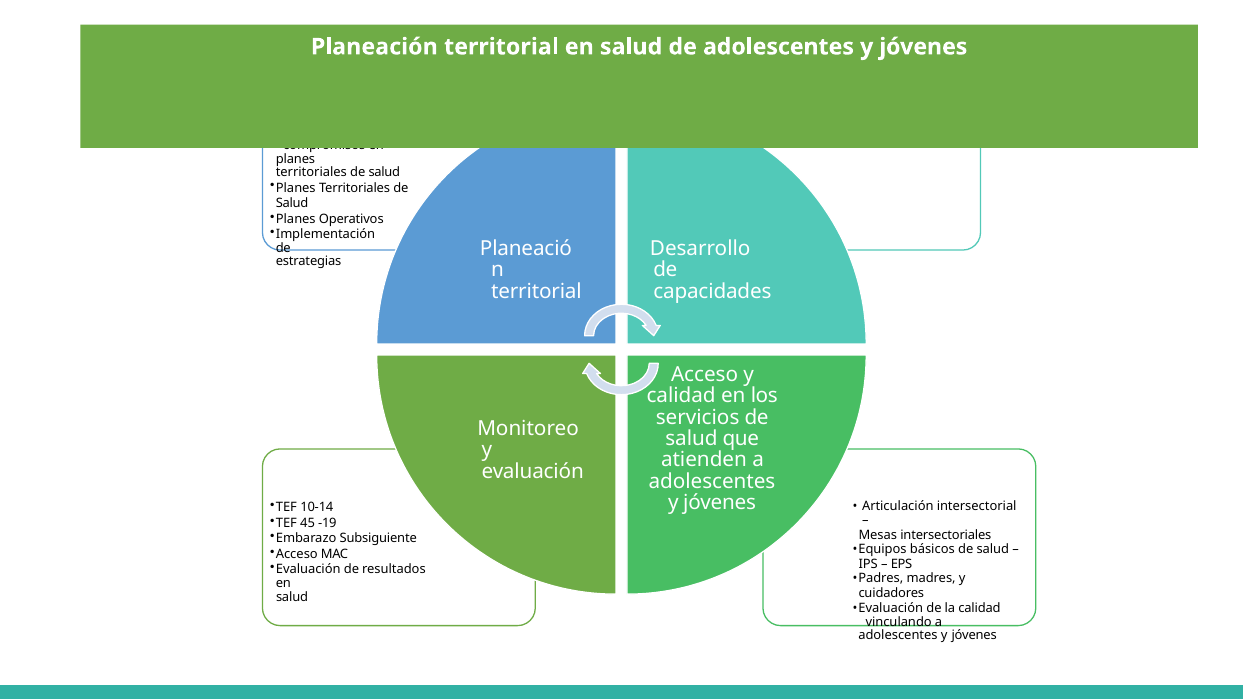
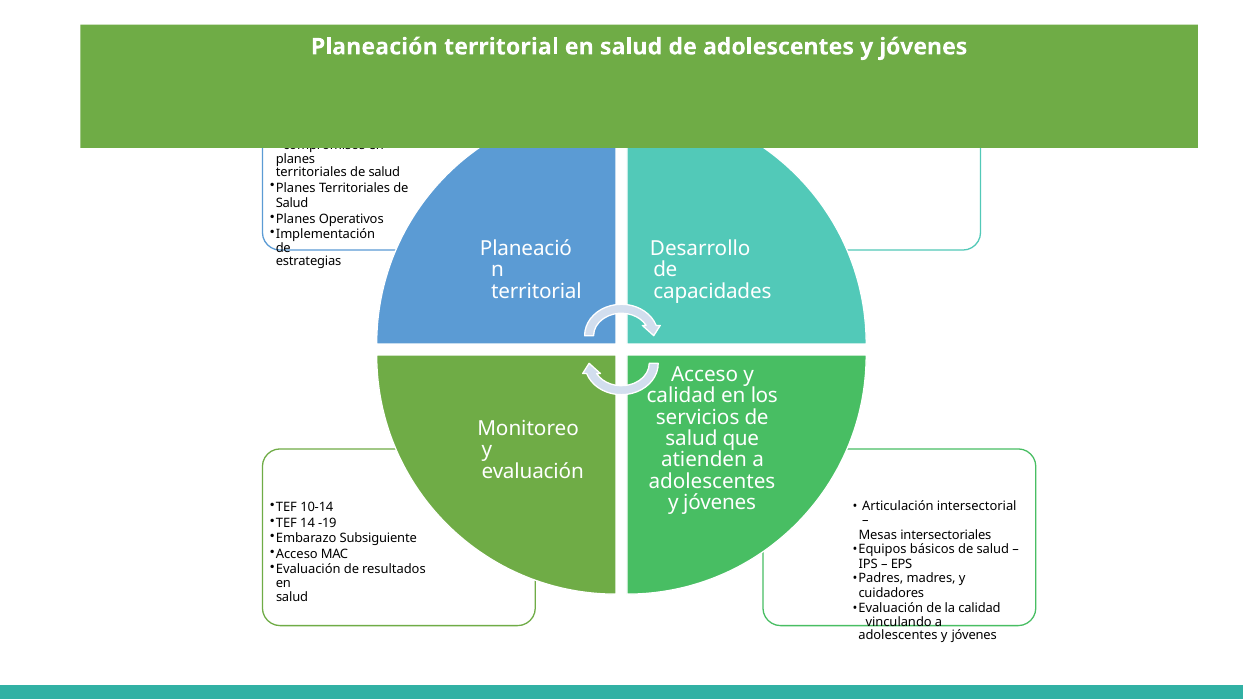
45: 45 -> 14
